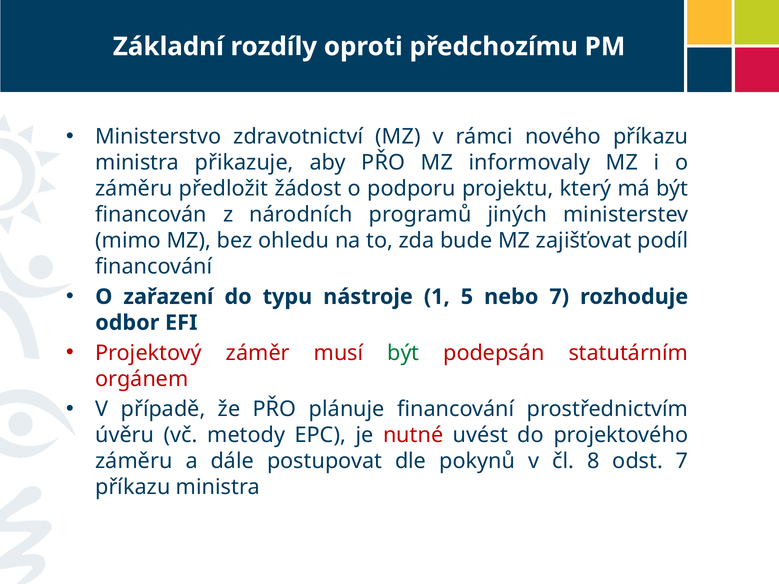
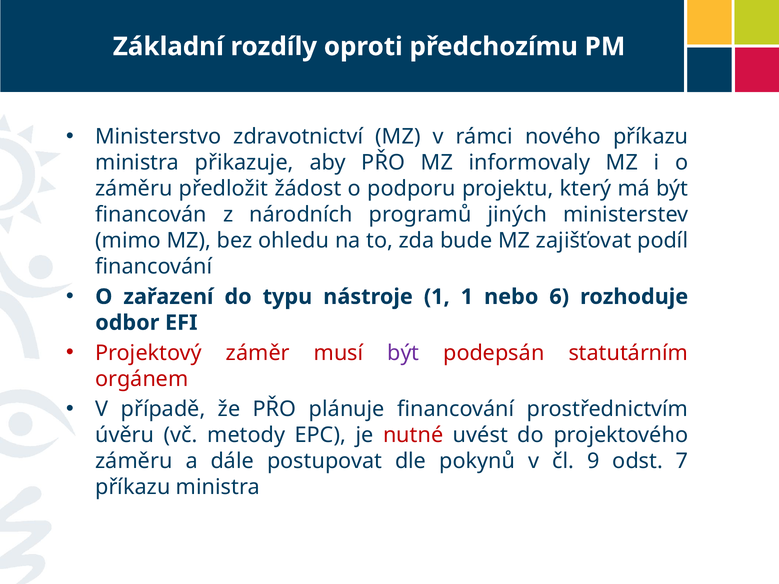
1 5: 5 -> 1
nebo 7: 7 -> 6
být at (403, 353) colour: green -> purple
8: 8 -> 9
